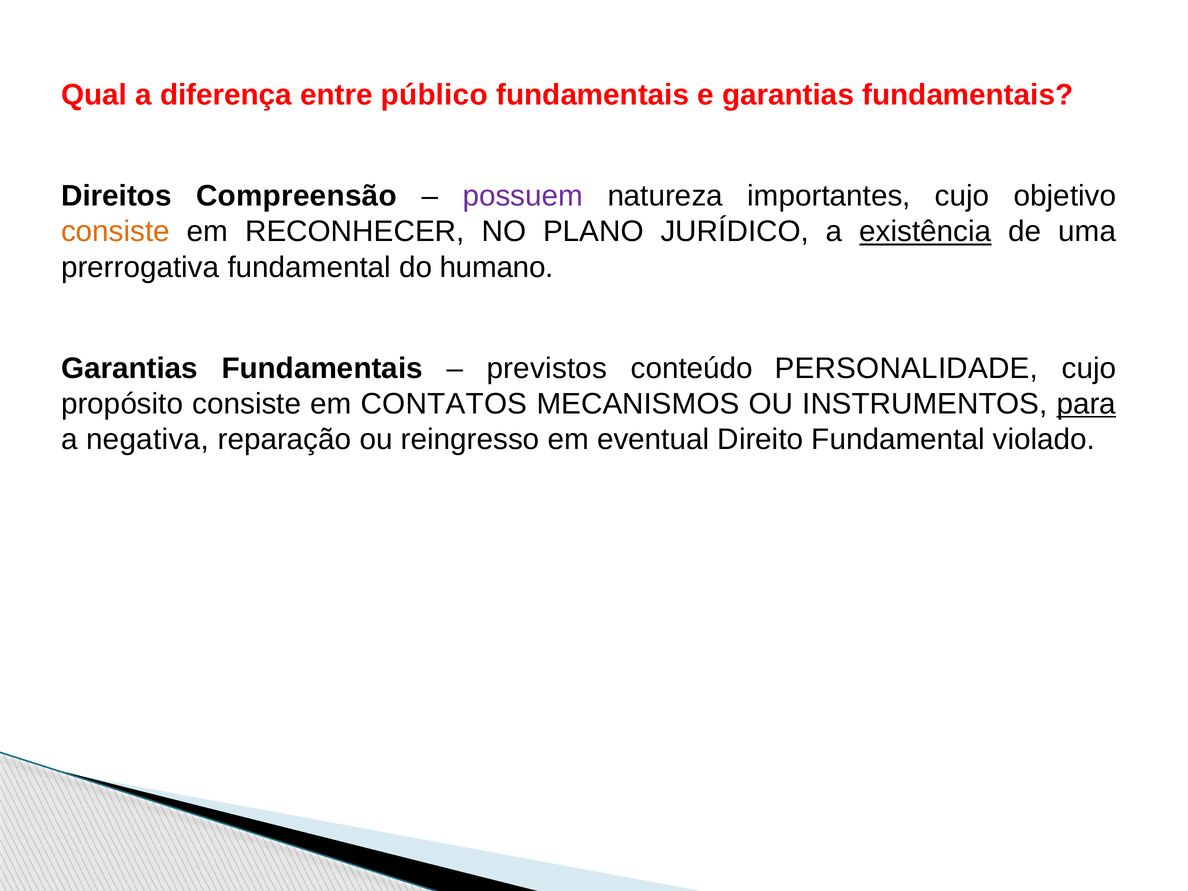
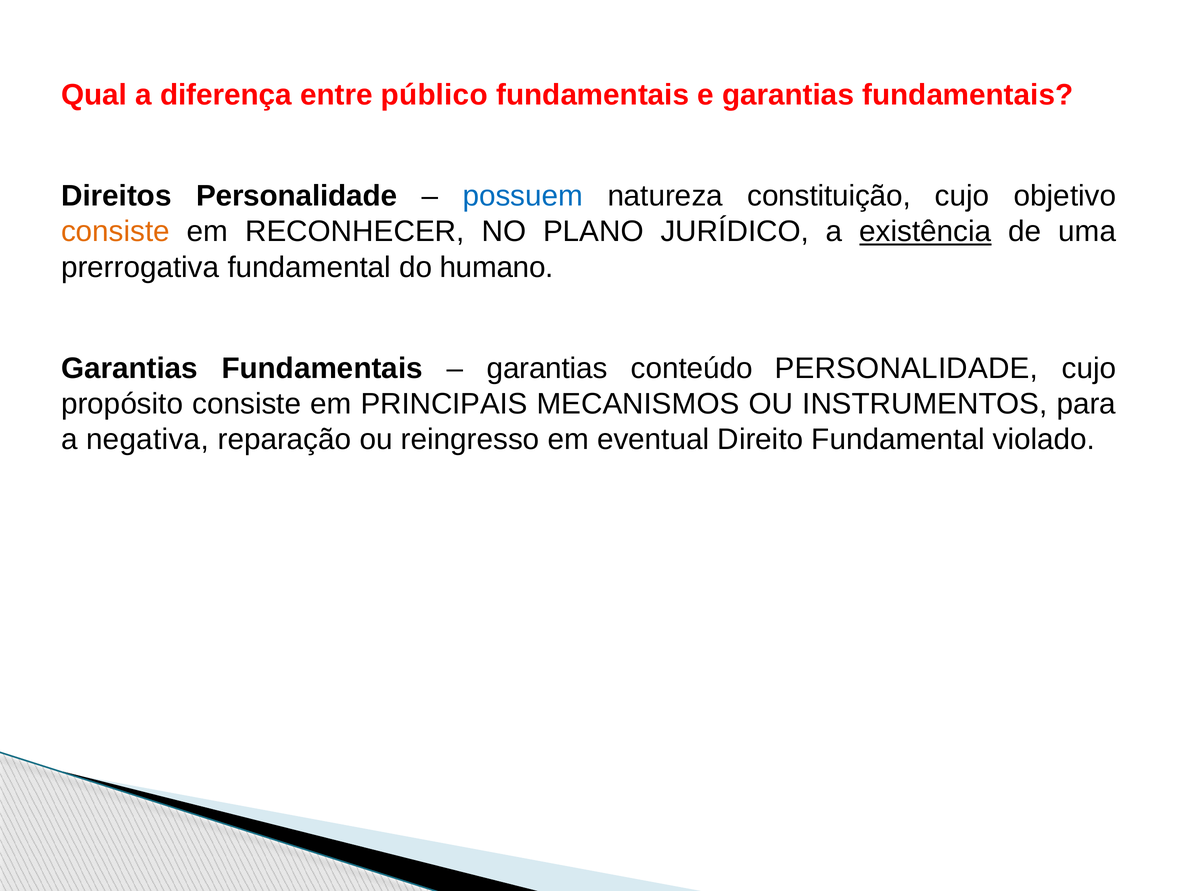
Direitos Compreensão: Compreensão -> Personalidade
possuem colour: purple -> blue
importantes: importantes -> constituição
previstos at (547, 368): previstos -> garantias
CONTATOS: CONTATOS -> PRINCIPAIS
para underline: present -> none
